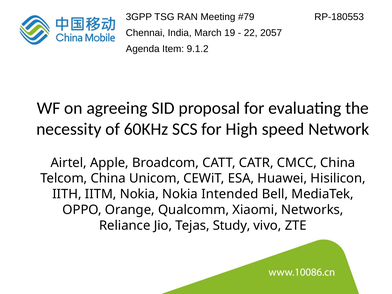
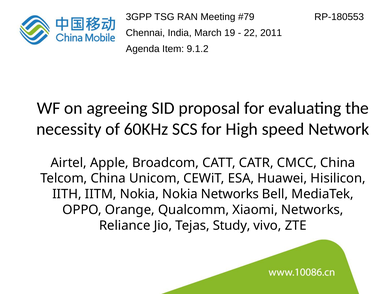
2057: 2057 -> 2011
Nokia Intended: Intended -> Networks
